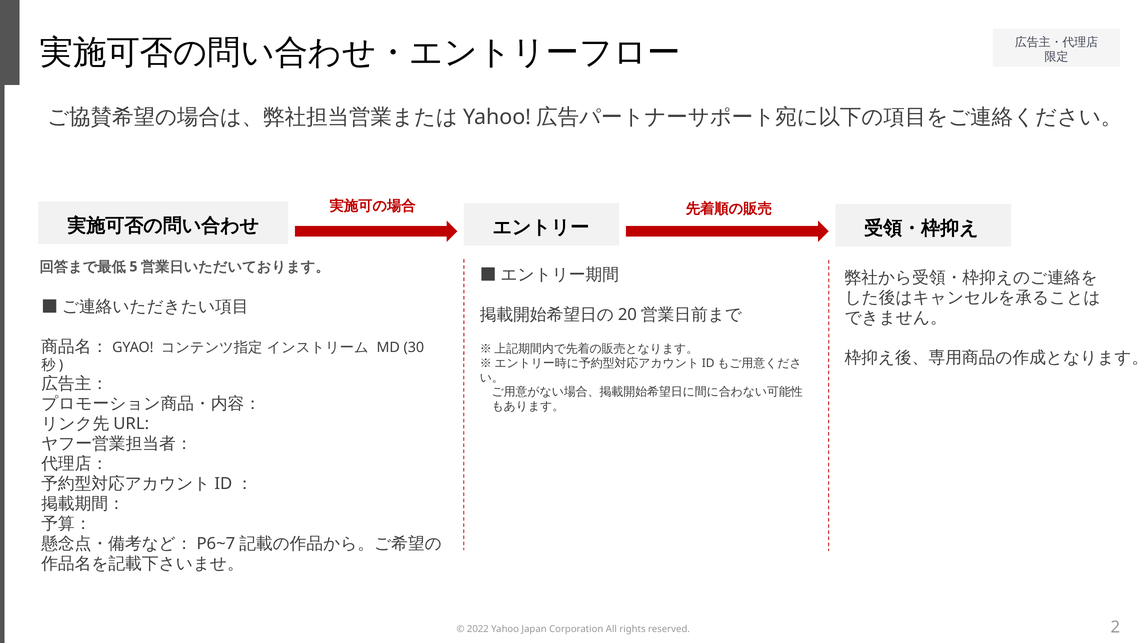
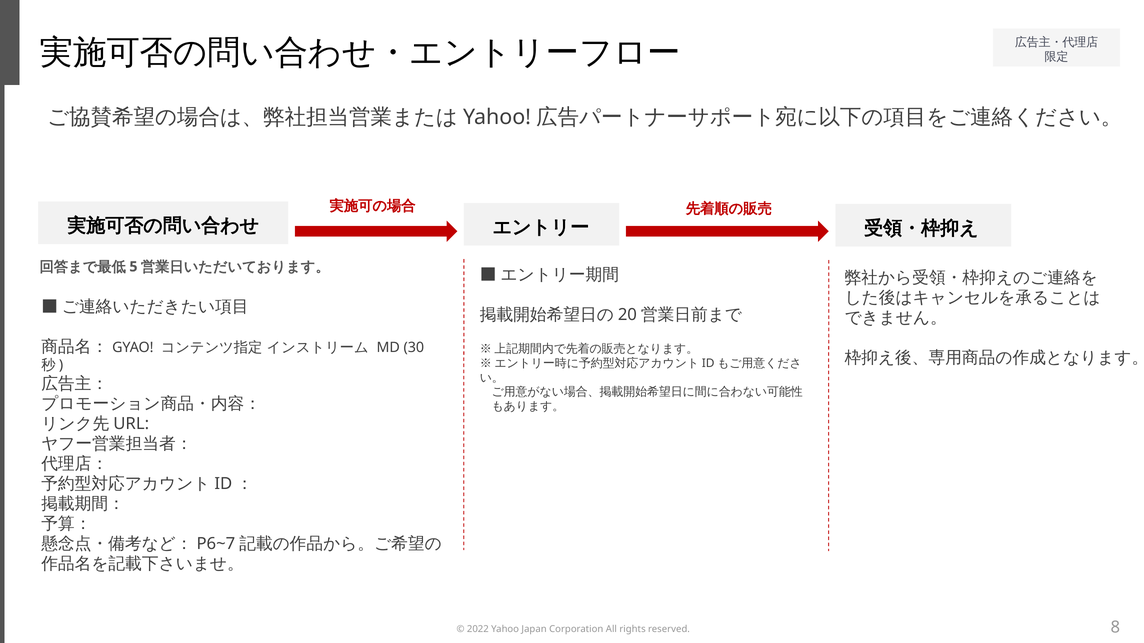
2: 2 -> 8
